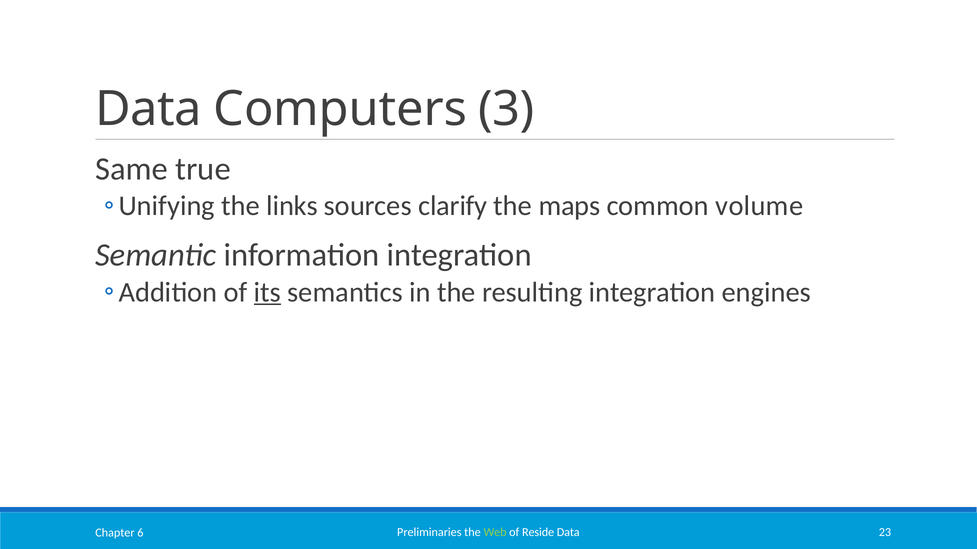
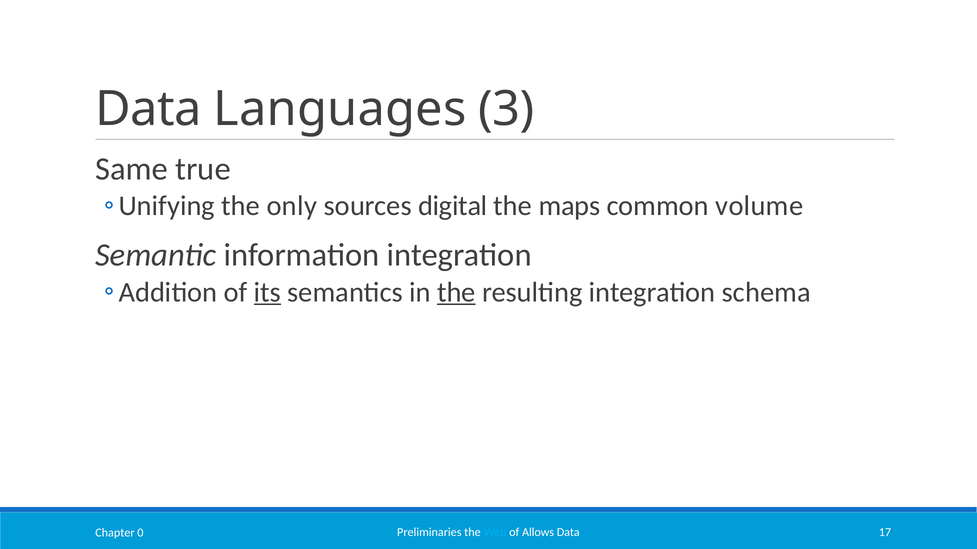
Computers: Computers -> Languages
links: links -> only
clarify: clarify -> digital
the at (456, 292) underline: none -> present
engines: engines -> schema
Web colour: light green -> light blue
Reside: Reside -> Allows
23: 23 -> 17
6: 6 -> 0
